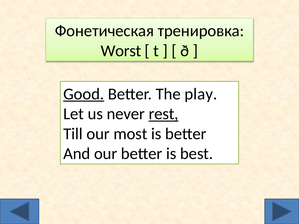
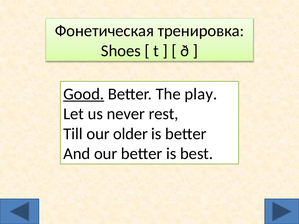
Worst: Worst -> Shoes
rest underline: present -> none
most: most -> older
